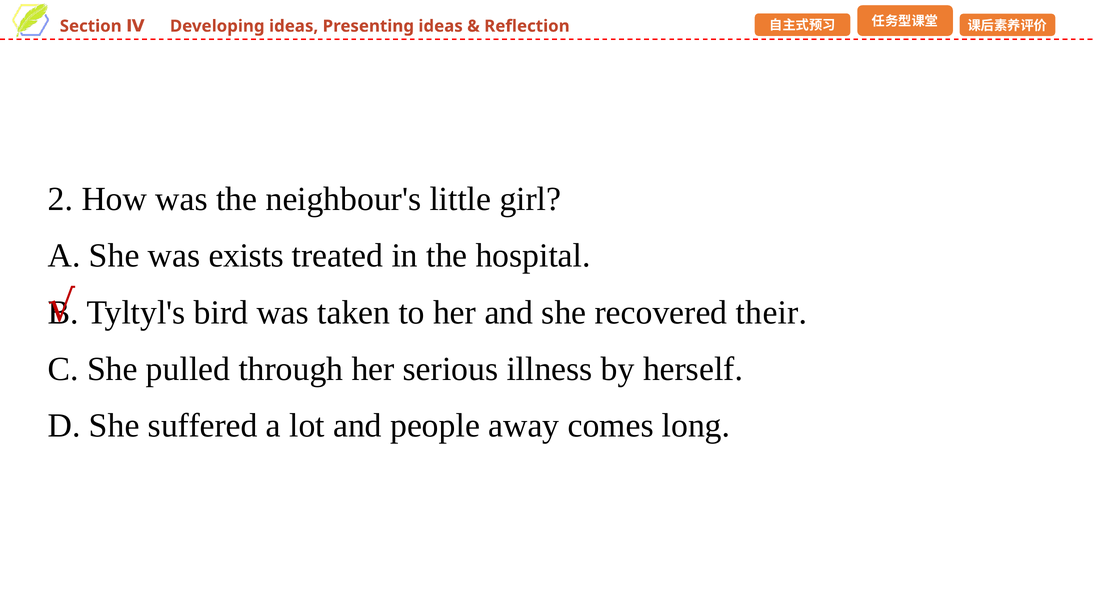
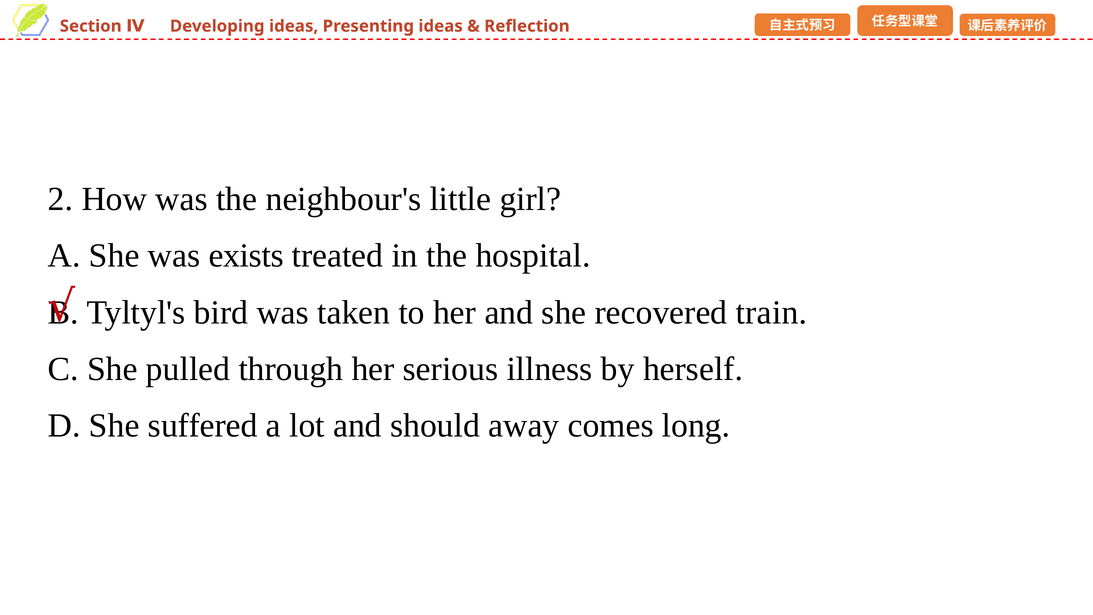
their: their -> train
people: people -> should
